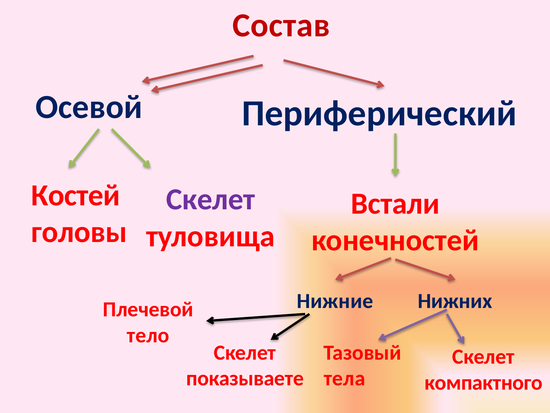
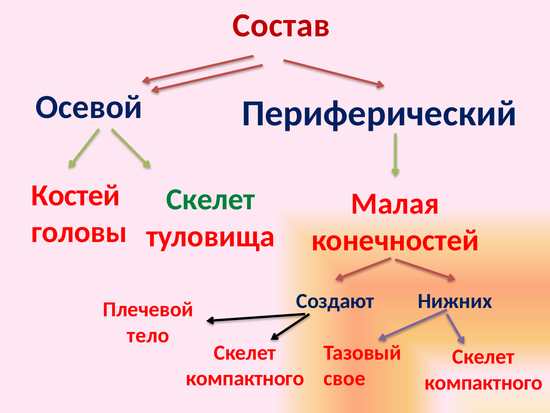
Скелет at (211, 199) colour: purple -> green
Встали: Встали -> Малая
Нижние: Нижние -> Создают
показываете at (245, 378): показываете -> компактного
тела: тела -> свое
